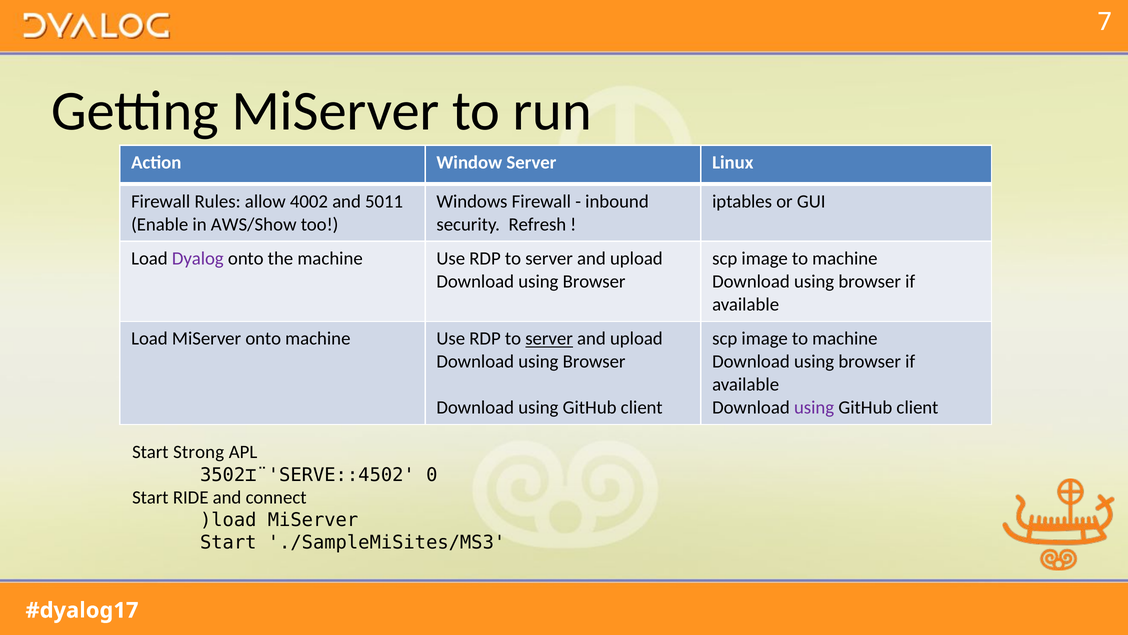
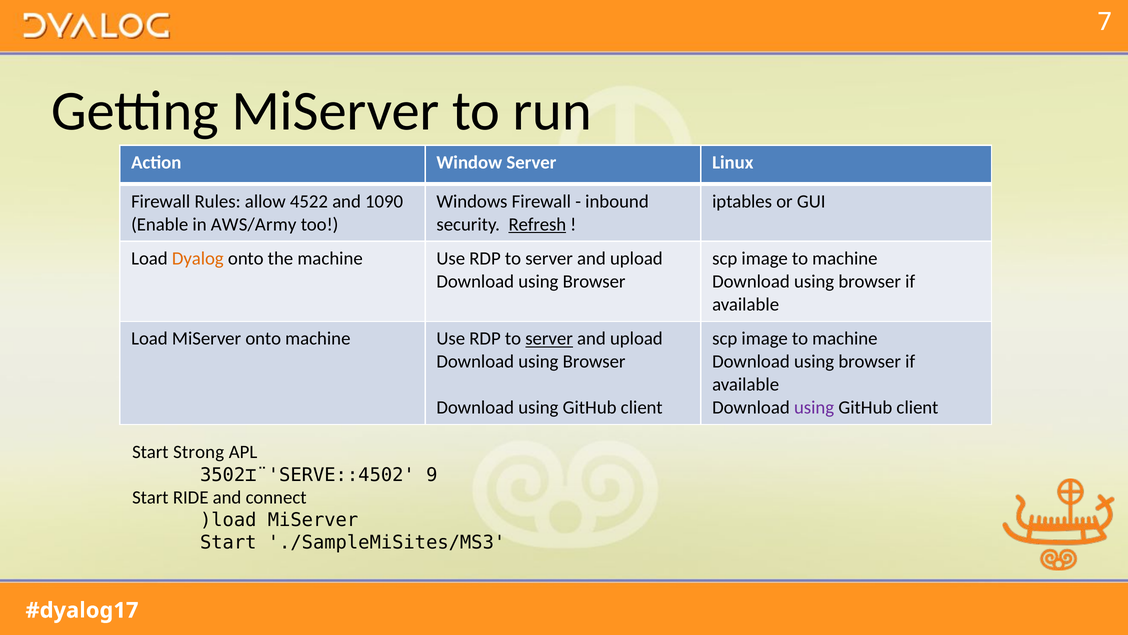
4002: 4002 -> 4522
5011: 5011 -> 1090
AWS/Show: AWS/Show -> AWS/Army
Refresh underline: none -> present
Dyalog colour: purple -> orange
0: 0 -> 9
